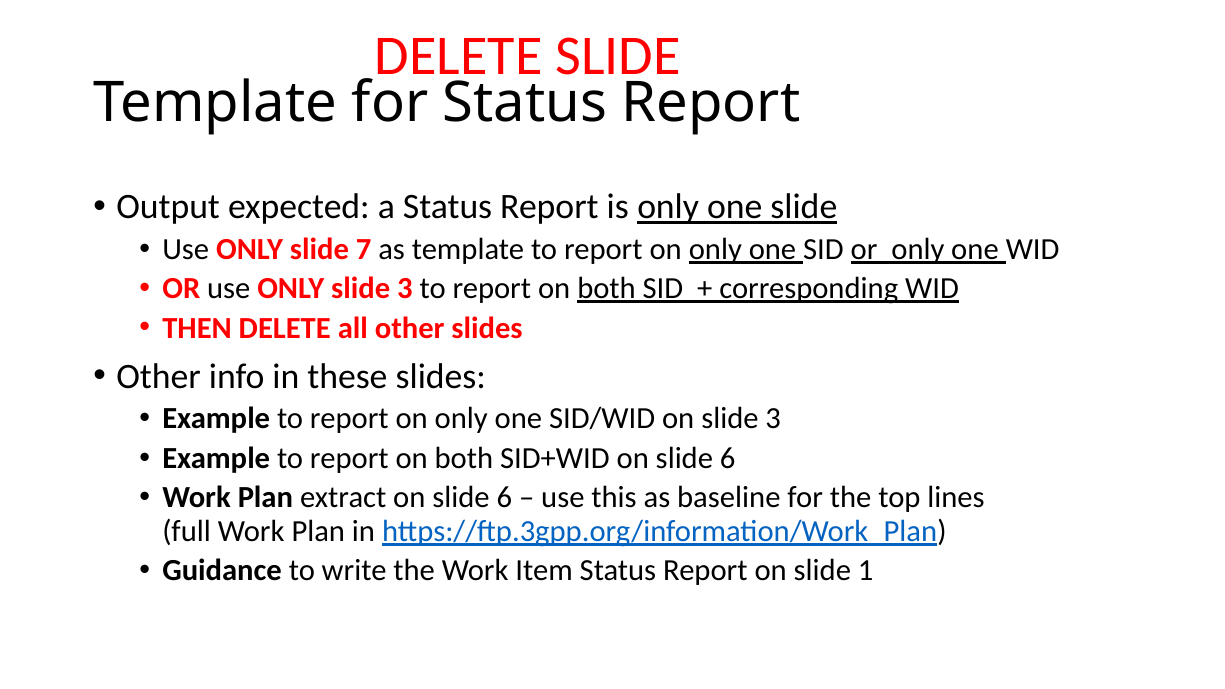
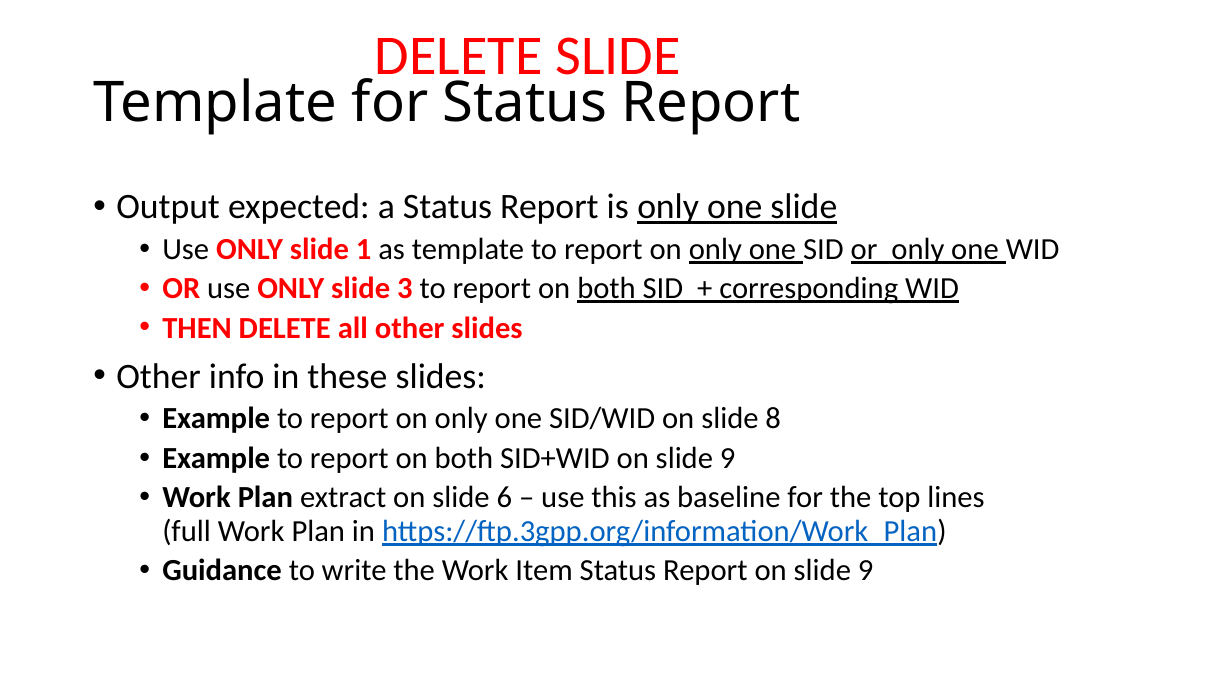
7: 7 -> 1
on slide 3: 3 -> 8
SID+WID on slide 6: 6 -> 9
Report on slide 1: 1 -> 9
